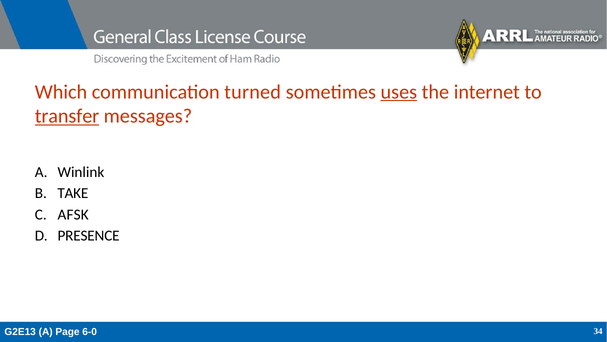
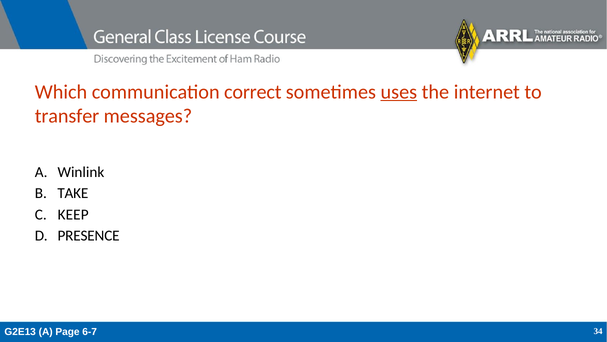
turned: turned -> correct
transfer underline: present -> none
AFSK: AFSK -> KEEP
6-0: 6-0 -> 6-7
